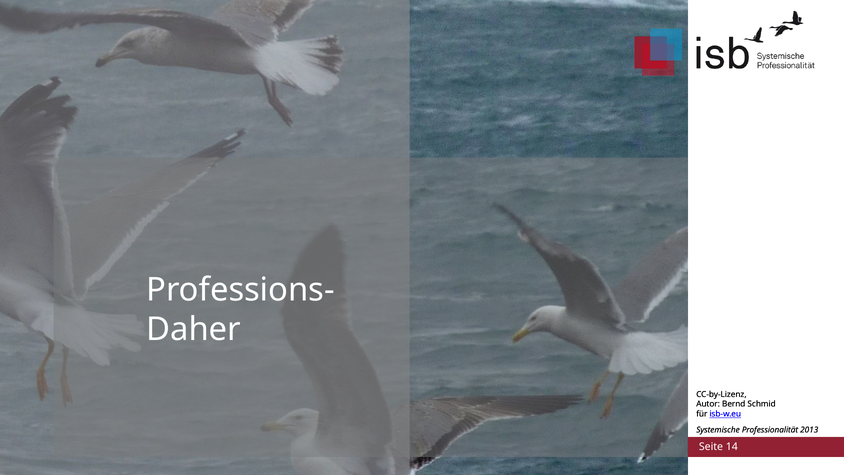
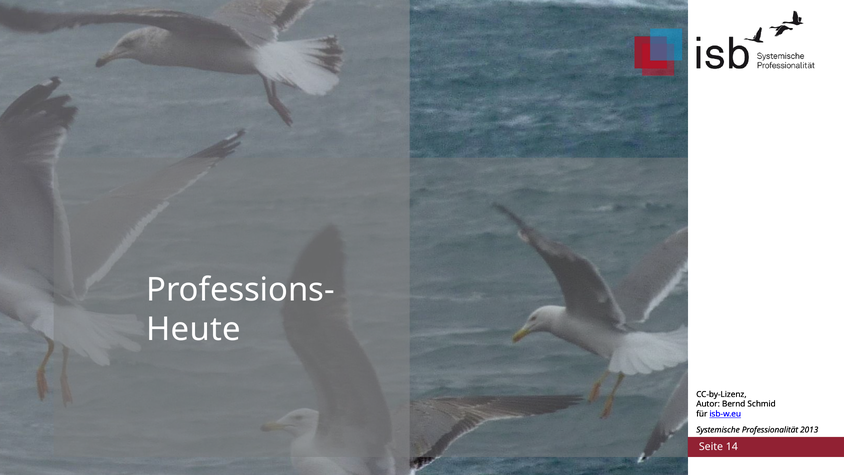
Daher: Daher -> Heute
